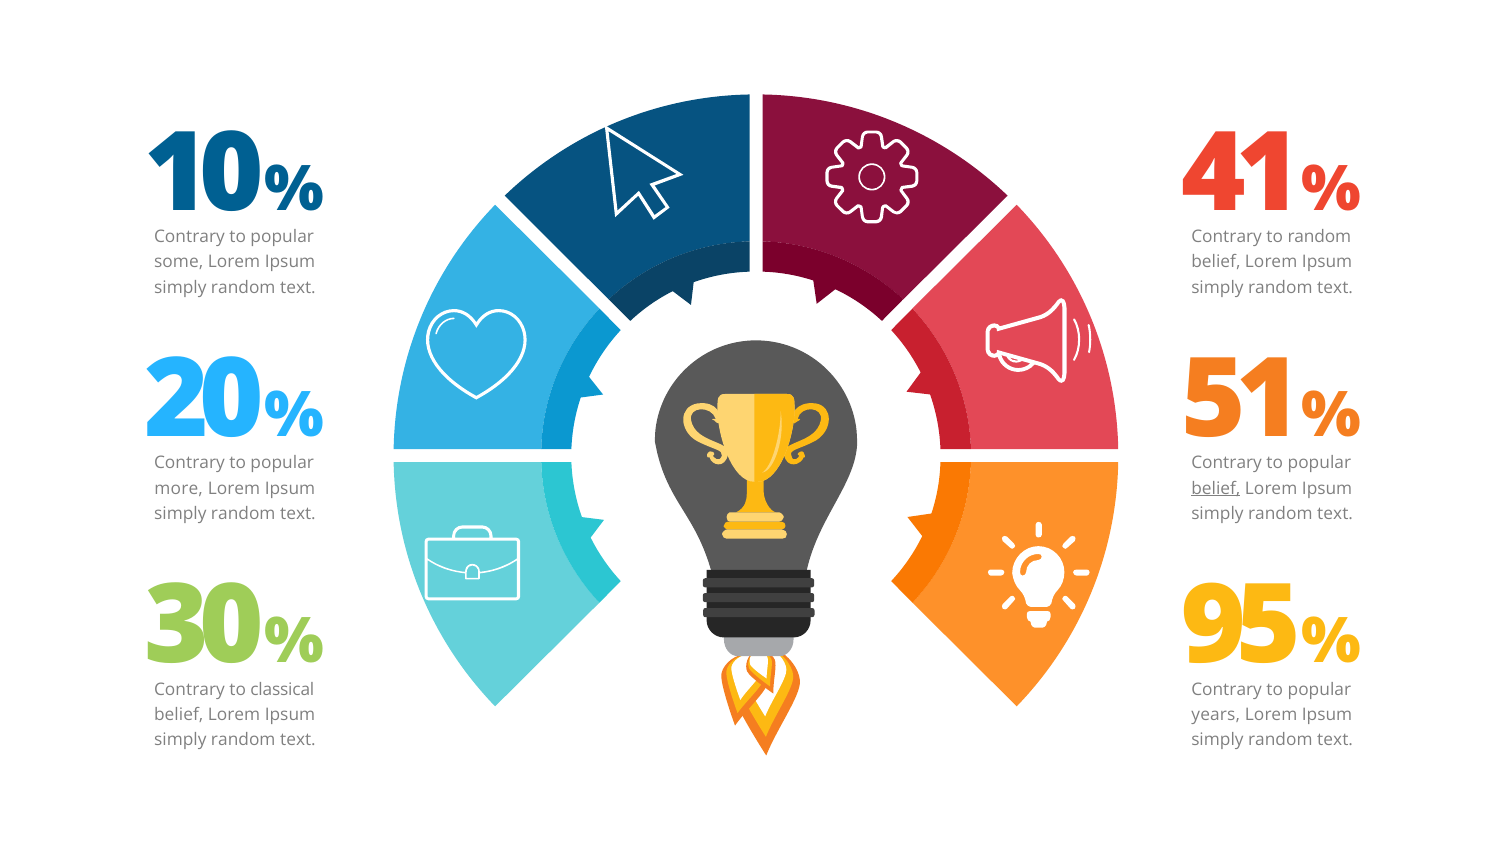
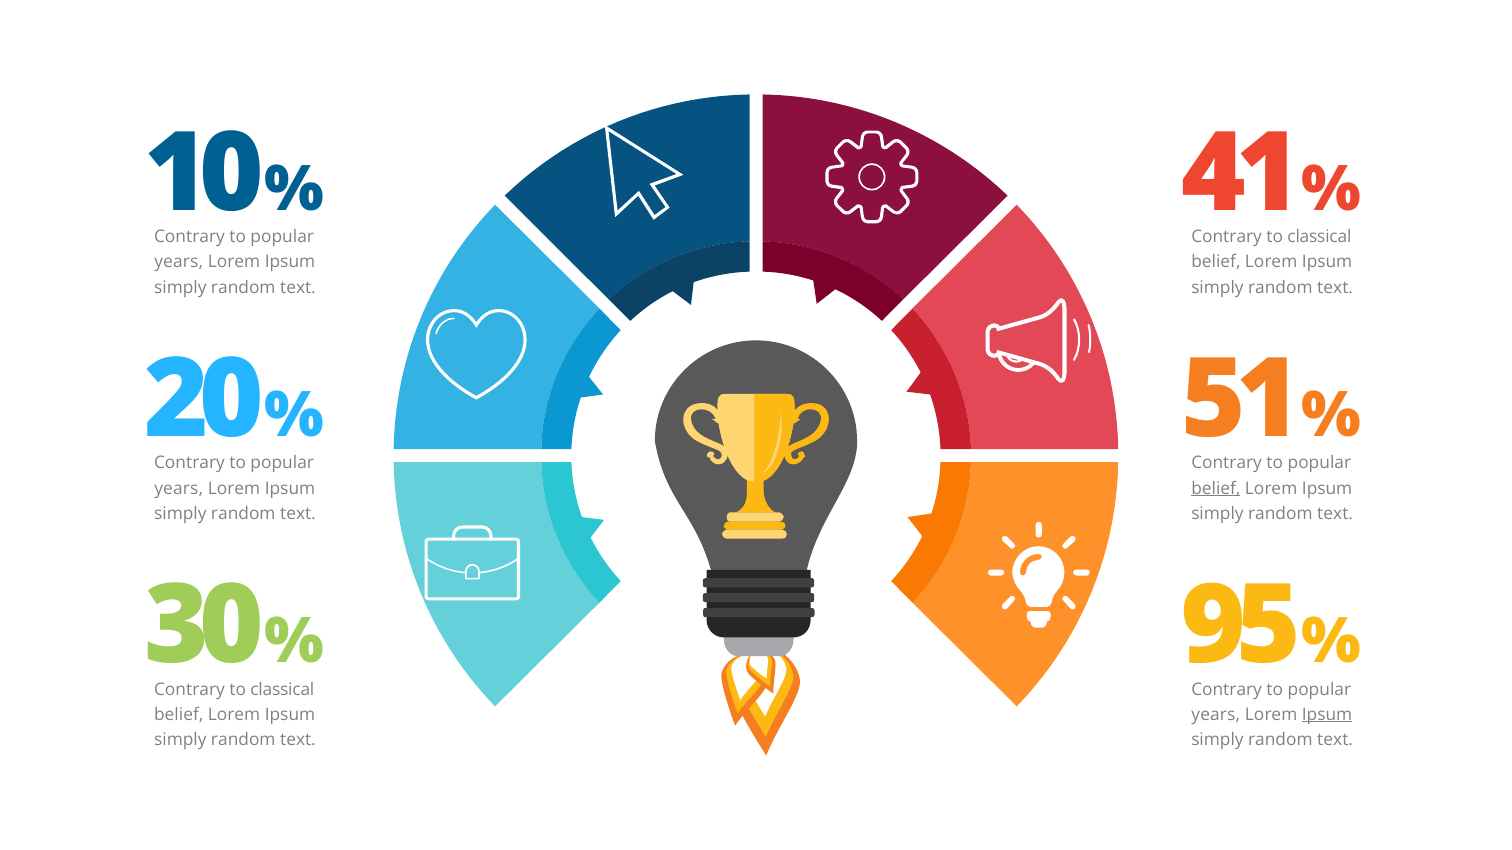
random at (1319, 237): random -> classical
some at (179, 262): some -> years
more at (179, 489): more -> years
Ipsum at (1327, 715) underline: none -> present
